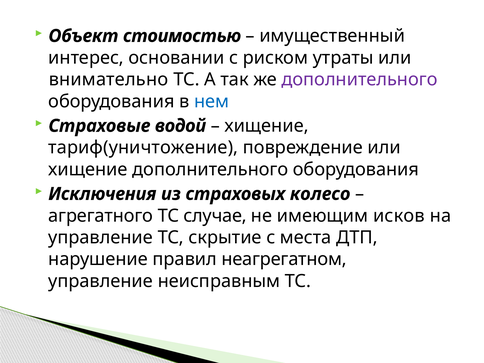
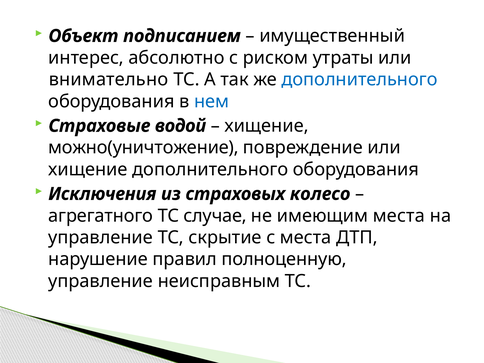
стоимостью: стоимостью -> подписанием
основании: основании -> абсолютно
дополнительного at (360, 80) colour: purple -> blue
тариф(уничтожение: тариф(уничтожение -> можно(уничтожение
имеющим исков: исков -> места
неагрегатном: неагрегатном -> полноценную
